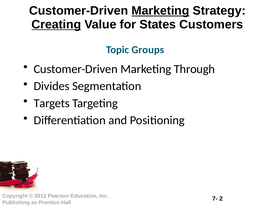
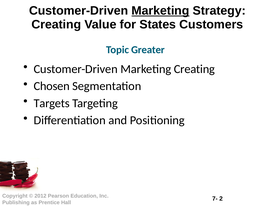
Creating at (56, 24) underline: present -> none
Groups: Groups -> Greater
Marketing Through: Through -> Creating
Divides: Divides -> Chosen
